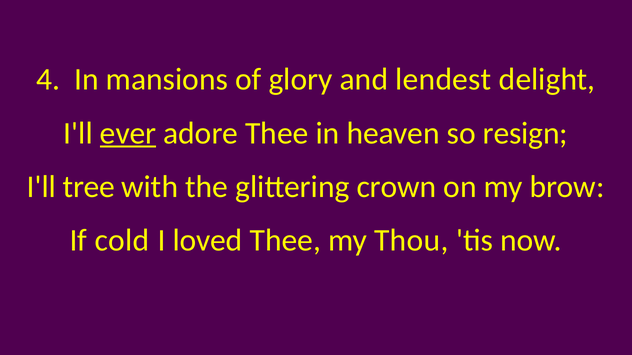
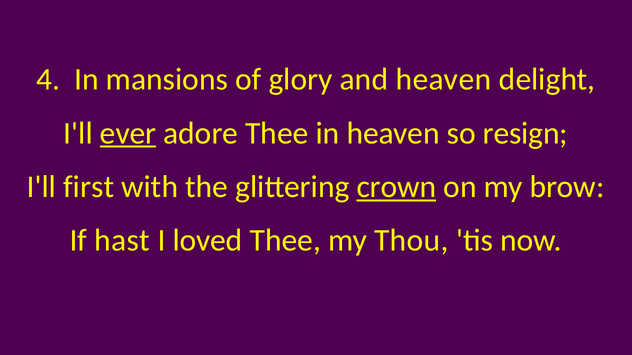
and lendest: lendest -> heaven
tree: tree -> first
crown underline: none -> present
cold: cold -> hast
